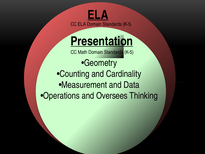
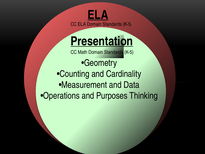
Oversees: Oversees -> Purposes
